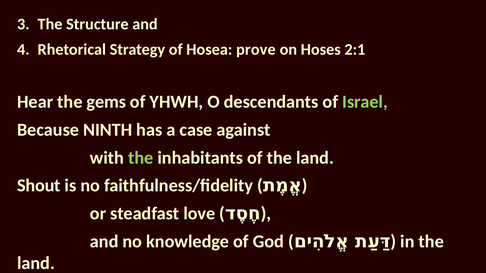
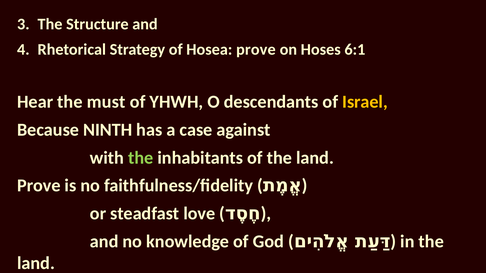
2:1: 2:1 -> 6:1
gems: gems -> must
Israel colour: light green -> yellow
Shout at (39, 186): Shout -> Prove
